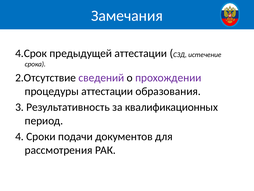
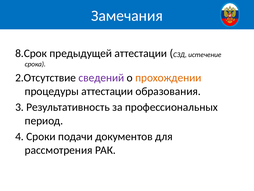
4.Срок: 4.Срок -> 8.Срок
прохождении colour: purple -> orange
квалификационных: квалификационных -> профессиональных
